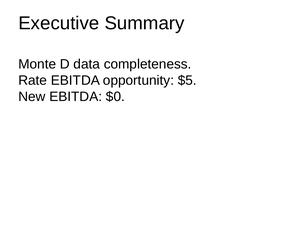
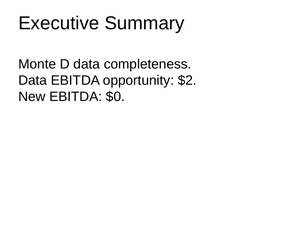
Rate at (33, 80): Rate -> Data
$5: $5 -> $2
